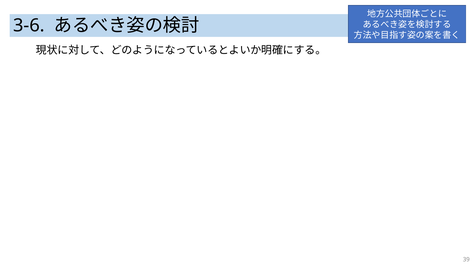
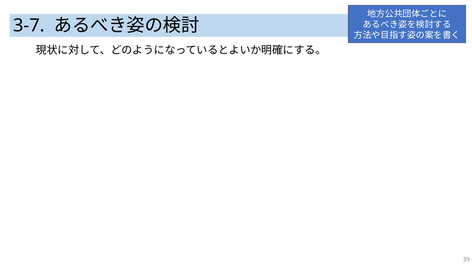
3-6: 3-6 -> 3-7
